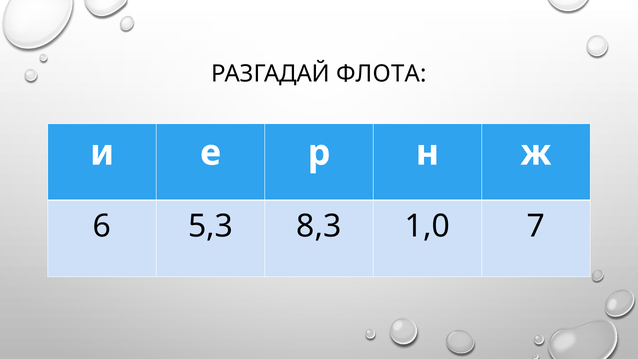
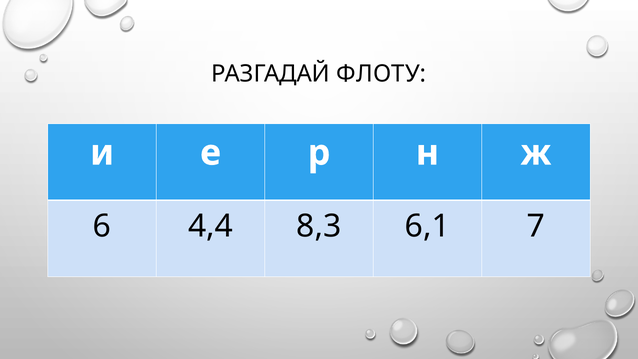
ФЛОТА: ФЛОТА -> ФЛОТУ
5,3: 5,3 -> 4,4
1,0: 1,0 -> 6,1
